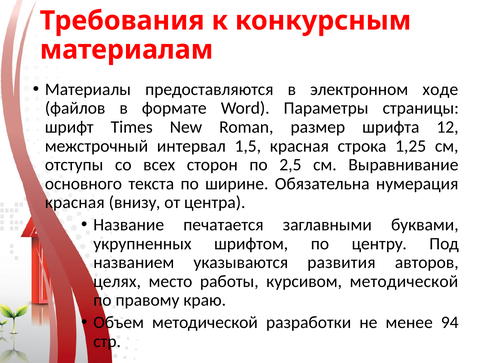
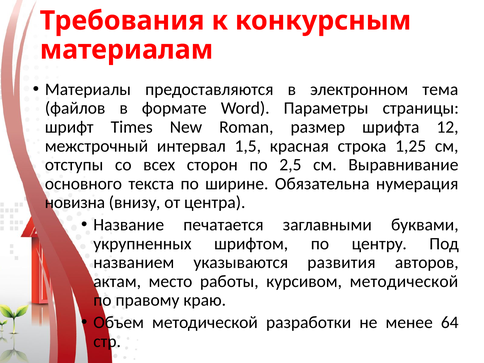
ходе: ходе -> тема
красная at (75, 203): красная -> новизна
целях: целях -> актам
94: 94 -> 64
